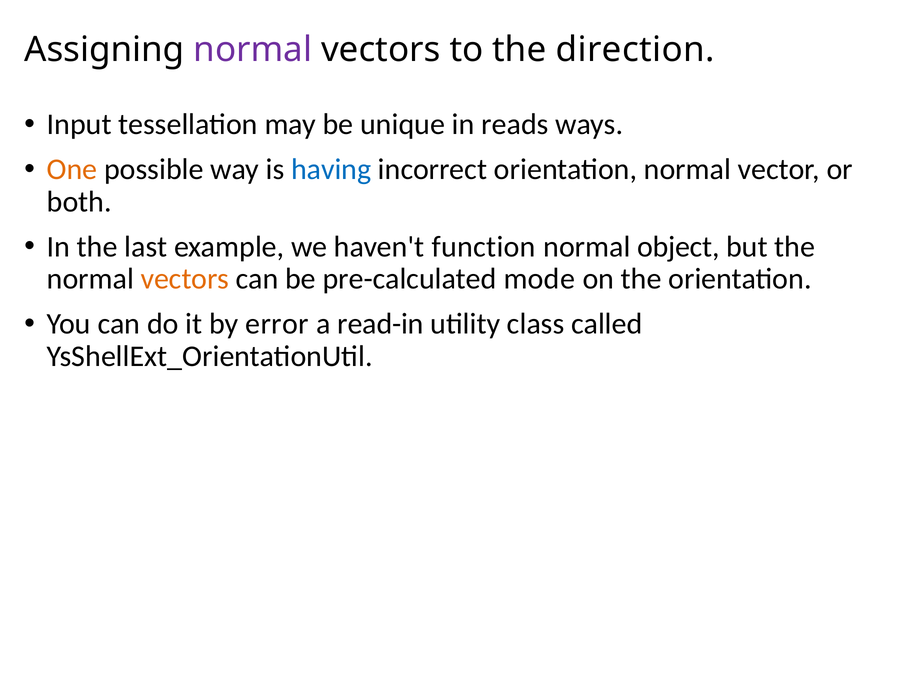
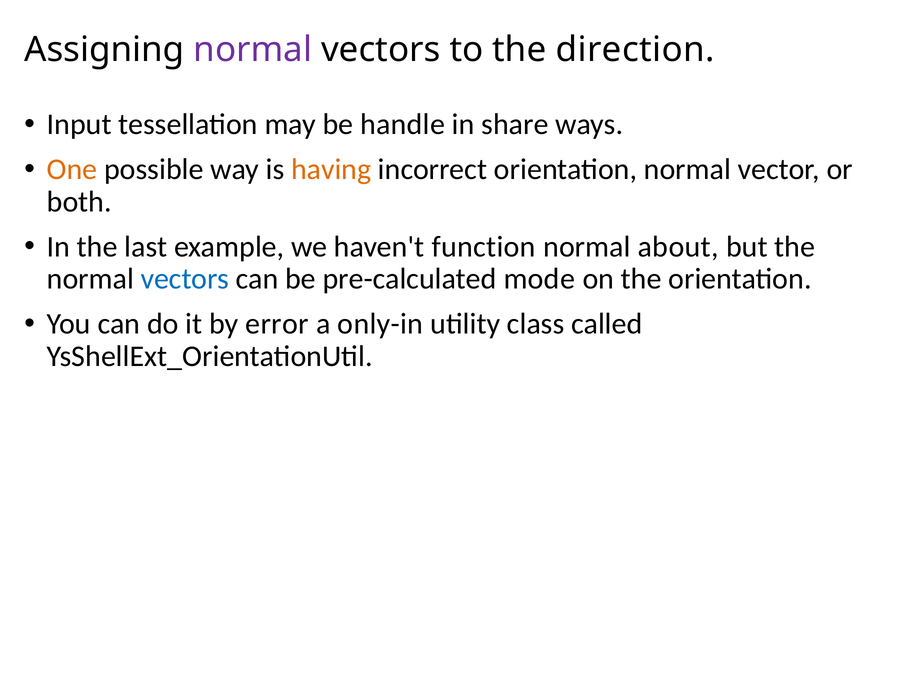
unique: unique -> handle
reads: reads -> share
having colour: blue -> orange
object: object -> about
vectors at (185, 279) colour: orange -> blue
read-in: read-in -> only-in
